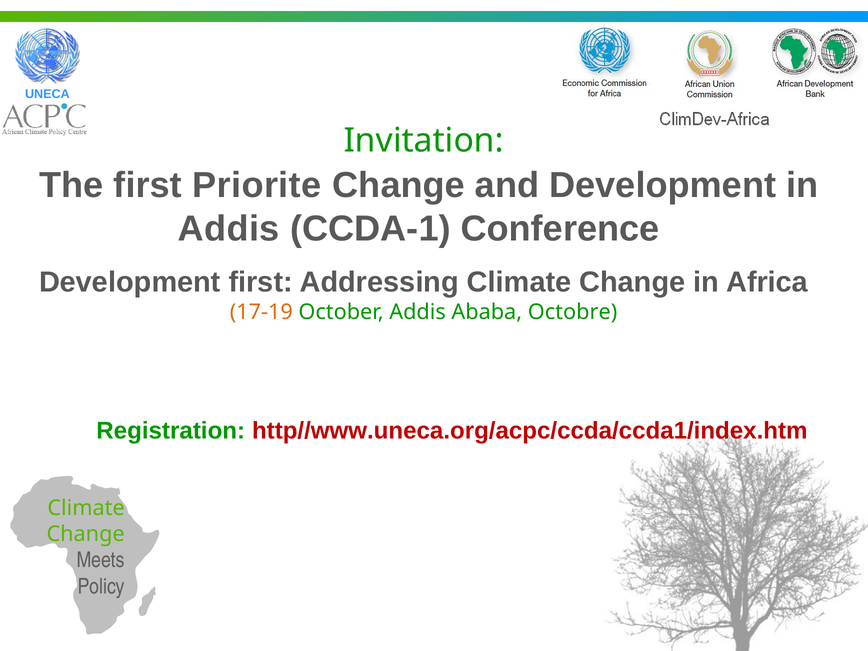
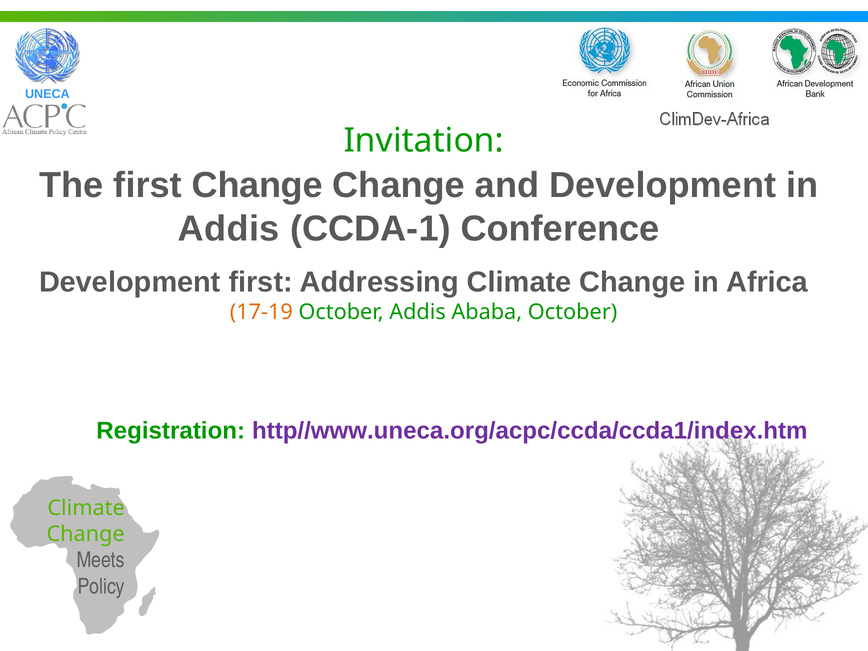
first Priorite: Priorite -> Change
Ababa Octobre: Octobre -> October
http//www.uneca.org/acpc/ccda/ccda1/index.htm colour: red -> purple
